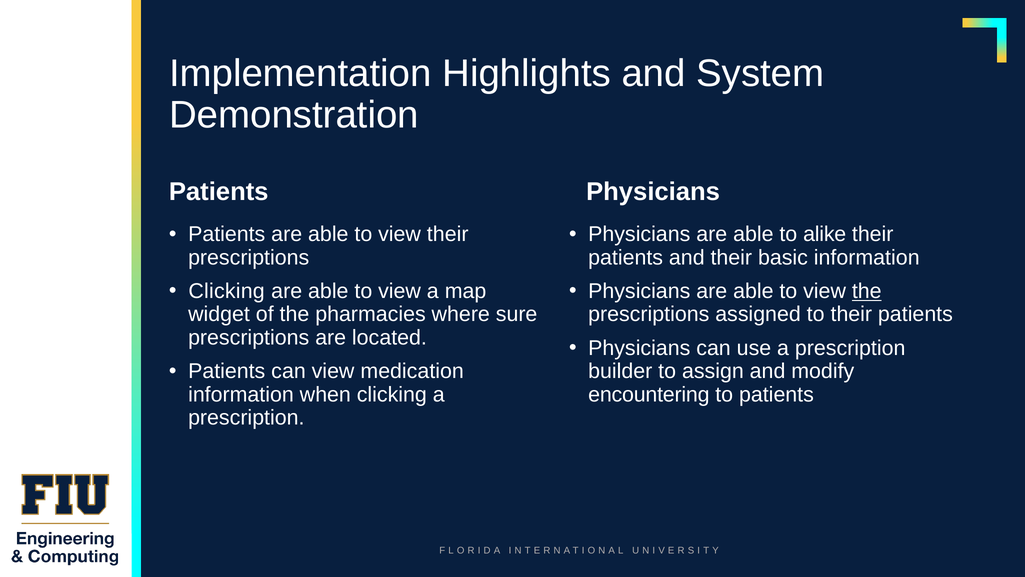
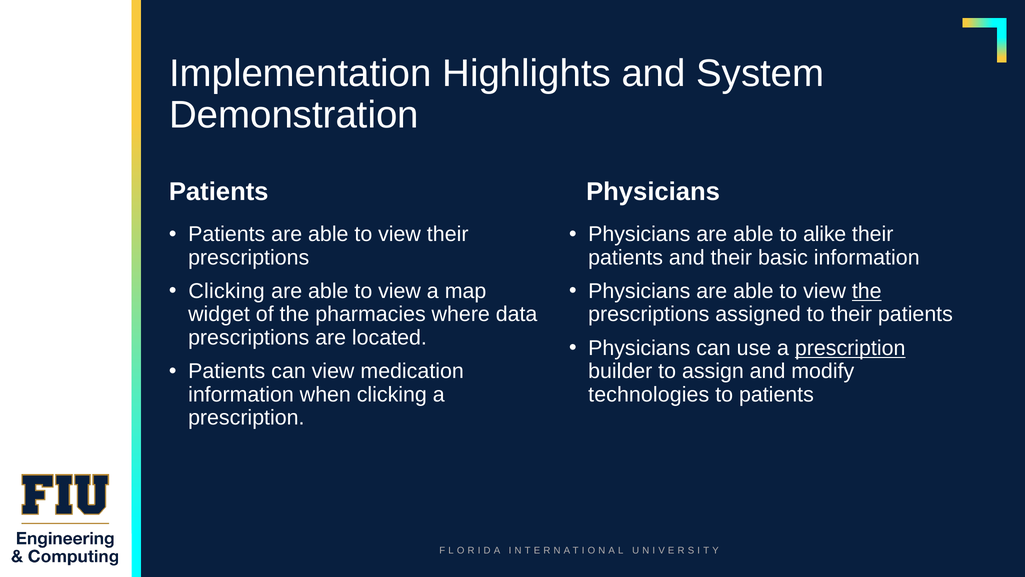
sure: sure -> data
prescription at (850, 348) underline: none -> present
encountering: encountering -> technologies
